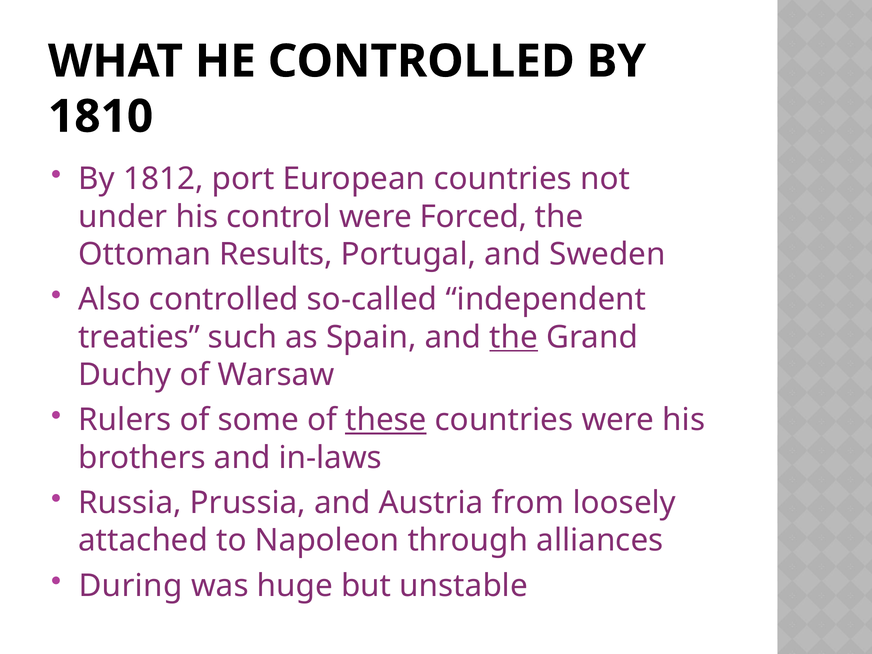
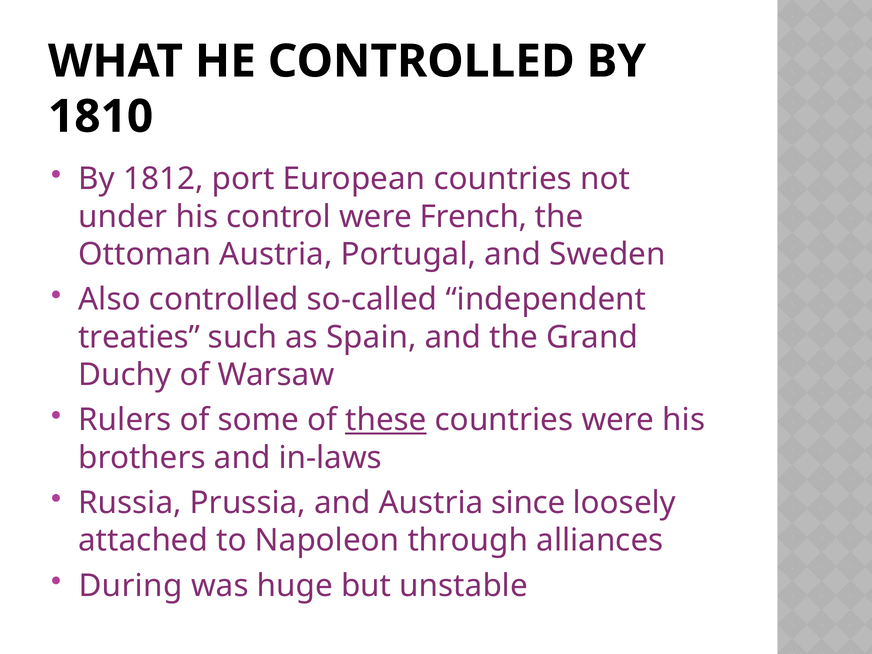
Forced: Forced -> French
Ottoman Results: Results -> Austria
the at (514, 337) underline: present -> none
from: from -> since
